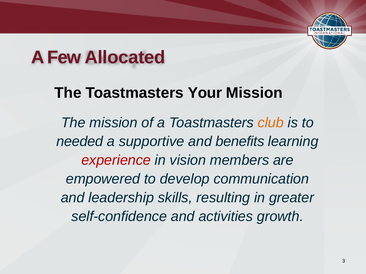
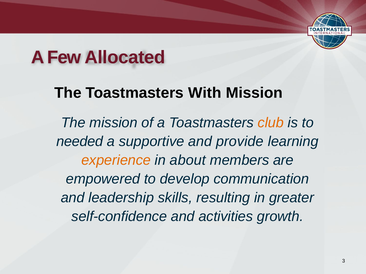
Your: Your -> With
benefits: benefits -> provide
experience colour: red -> orange
vision: vision -> about
